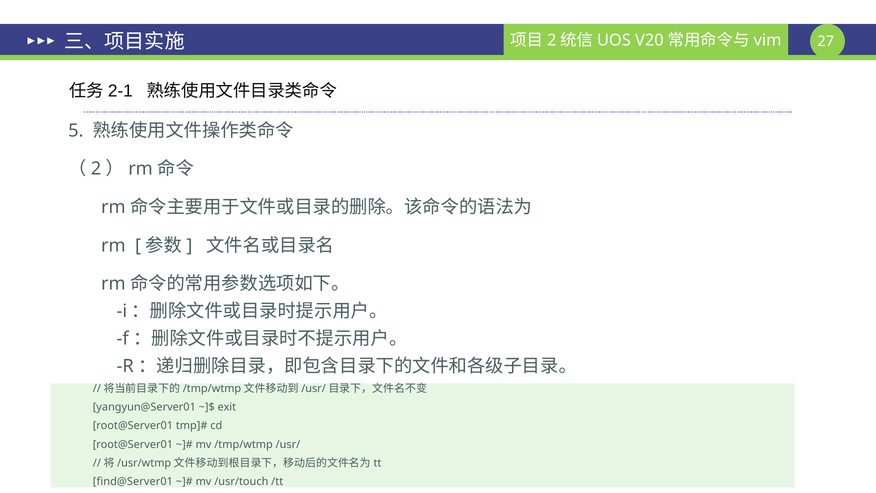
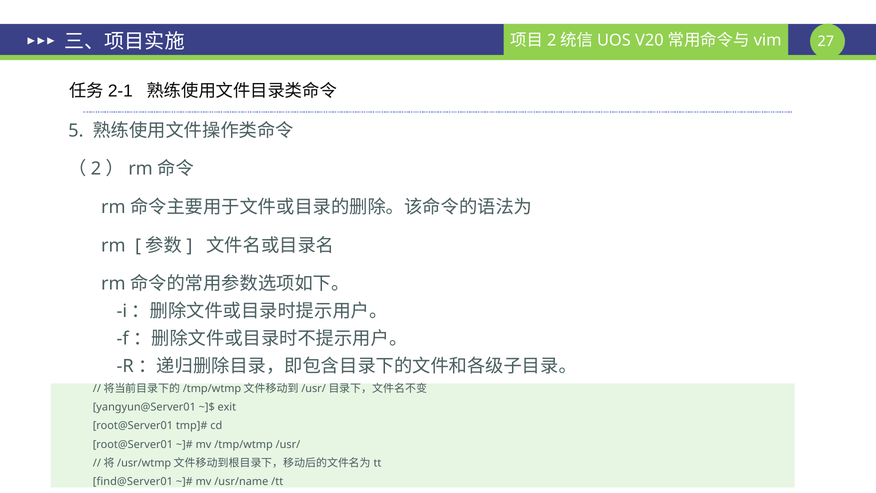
/usr/touch: /usr/touch -> /usr/name
